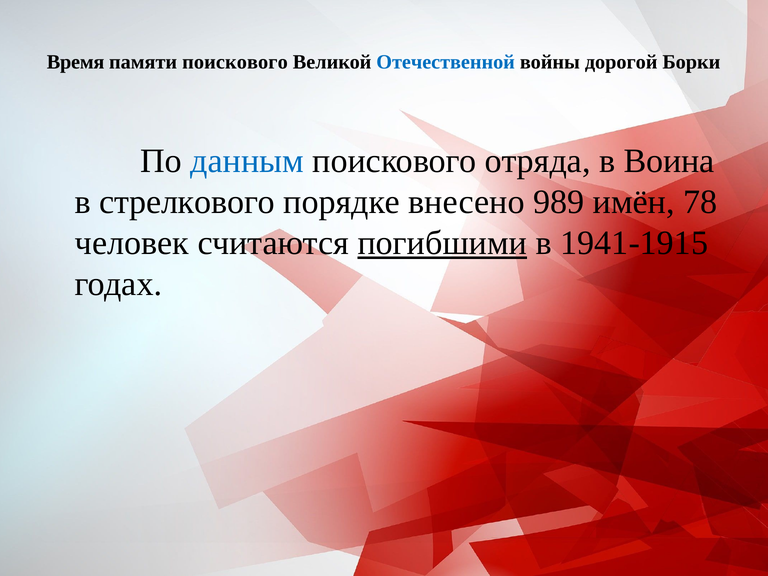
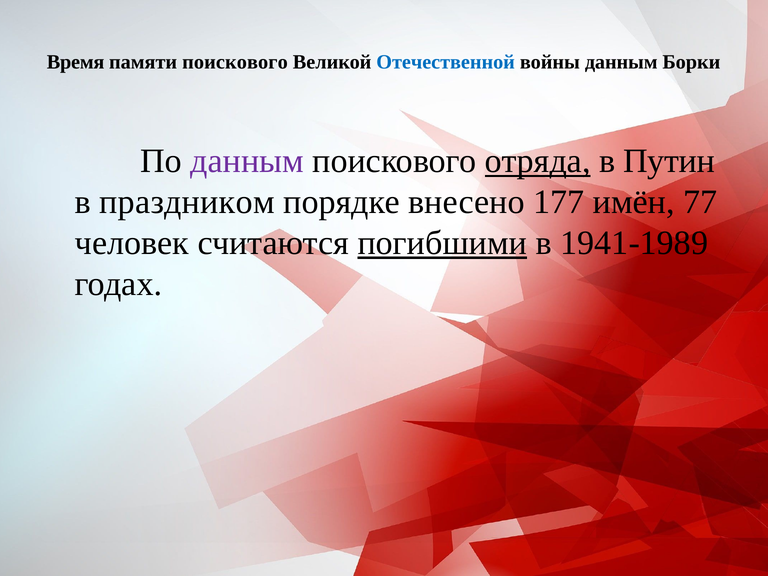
войны дорогой: дорогой -> данным
данным at (247, 161) colour: blue -> purple
отряда underline: none -> present
Воина: Воина -> Путин
стрелкового: стрелкового -> праздником
989: 989 -> 177
78: 78 -> 77
1941-1915: 1941-1915 -> 1941-1989
